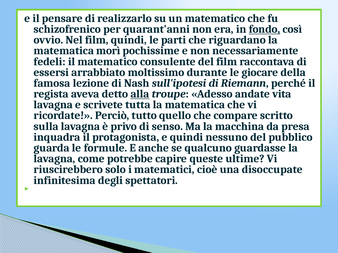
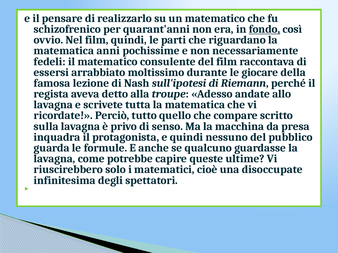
morì: morì -> anni
alla underline: present -> none
vita: vita -> allo
